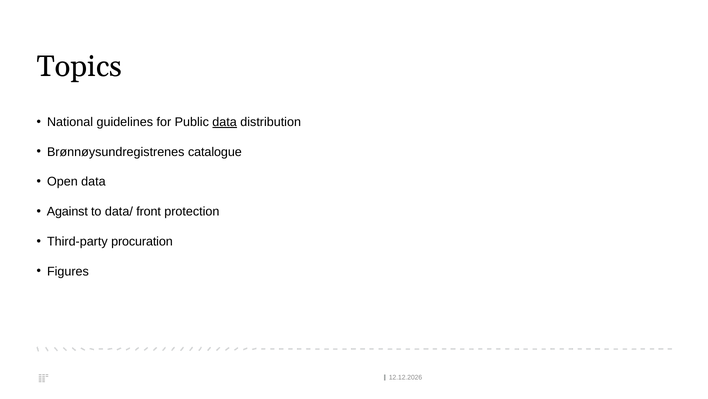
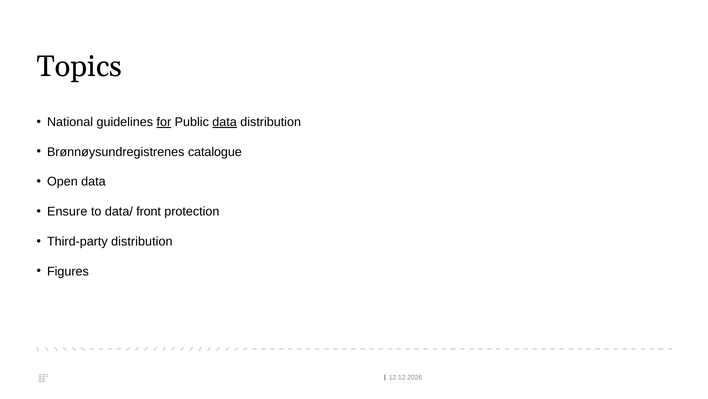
for underline: none -> present
Against: Against -> Ensure
Third-party procuration: procuration -> distribution
